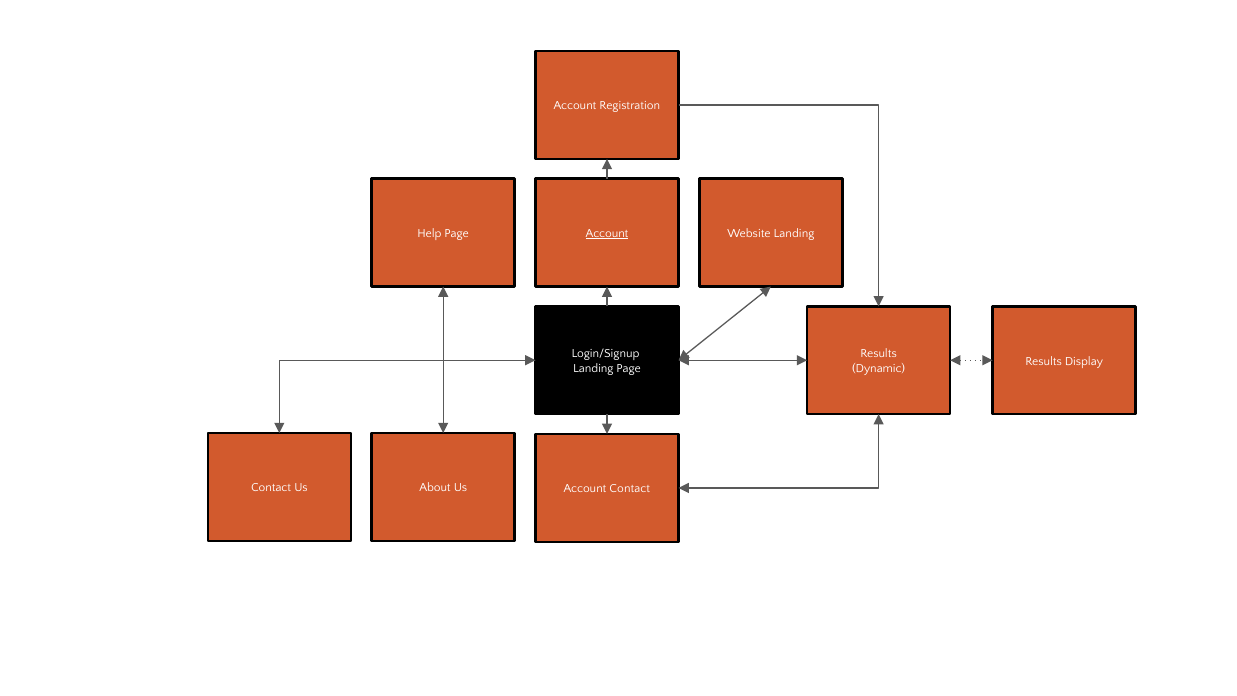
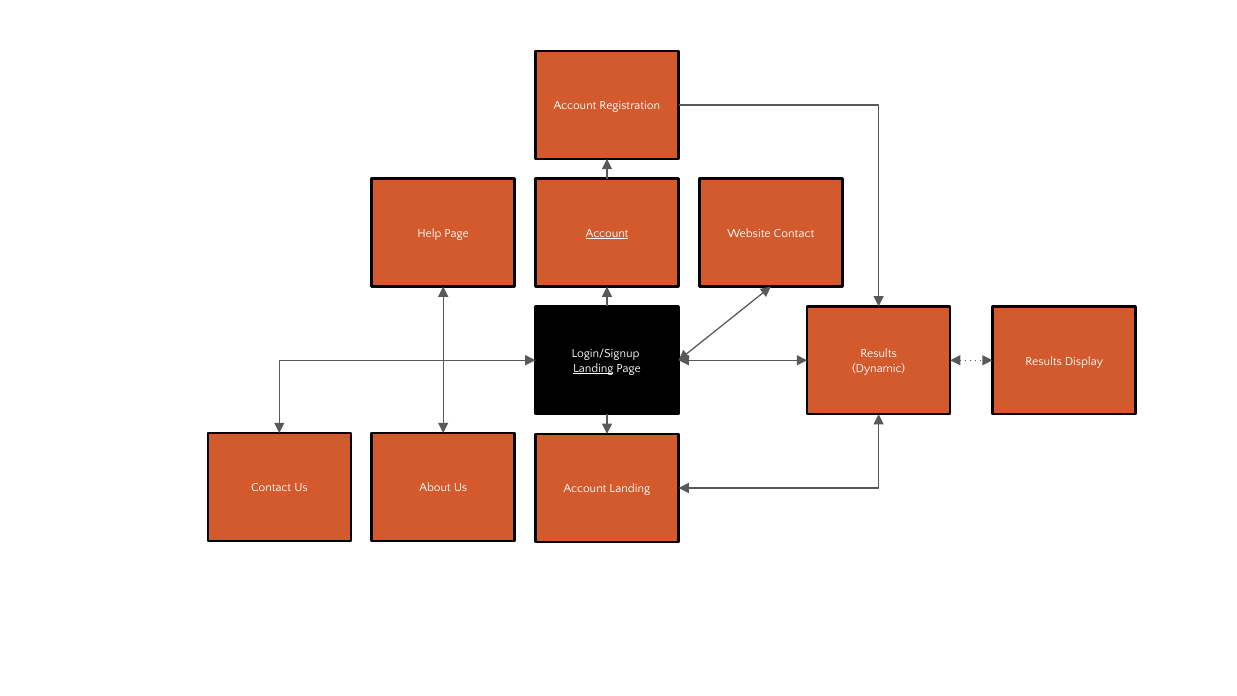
Website Landing: Landing -> Contact
Landing at (593, 368) underline: none -> present
Account Contact: Contact -> Landing
